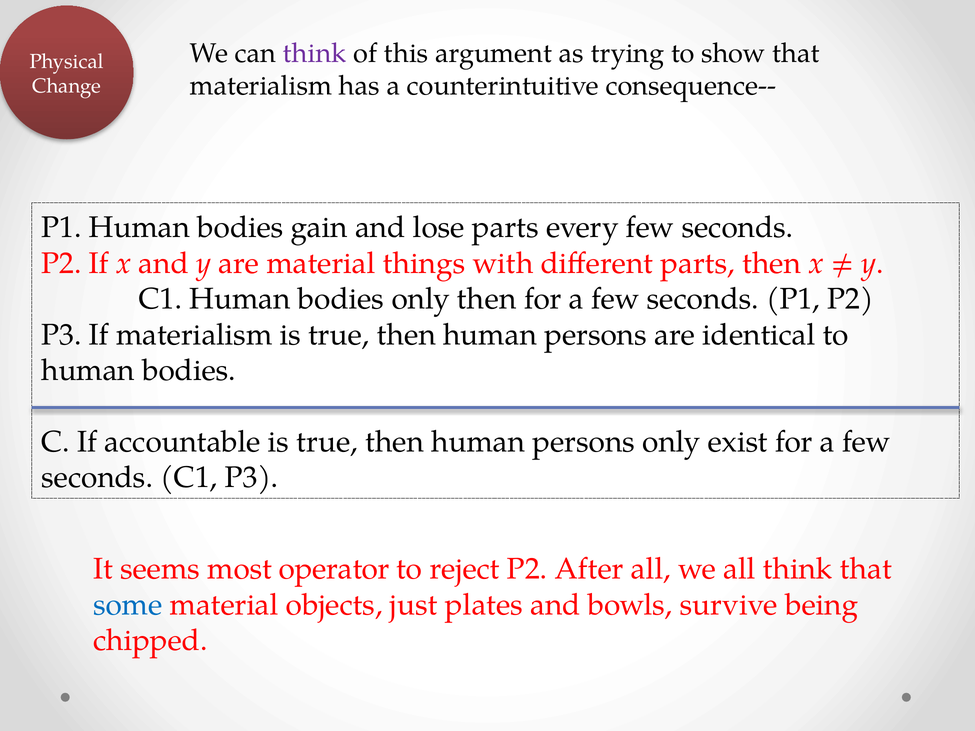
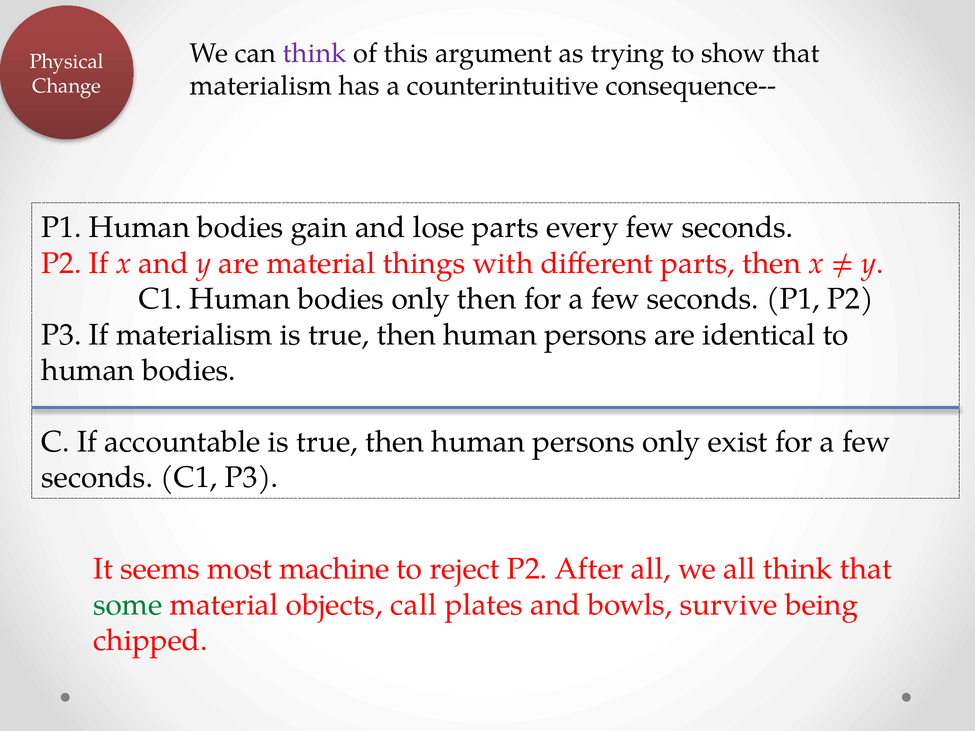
operator: operator -> machine
some colour: blue -> green
just: just -> call
